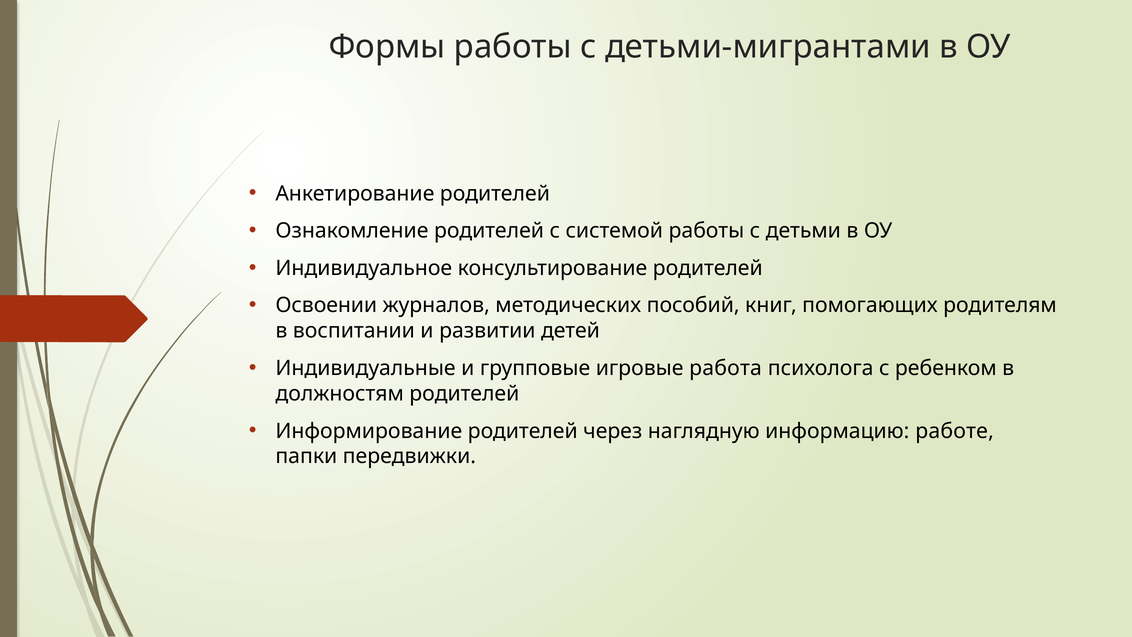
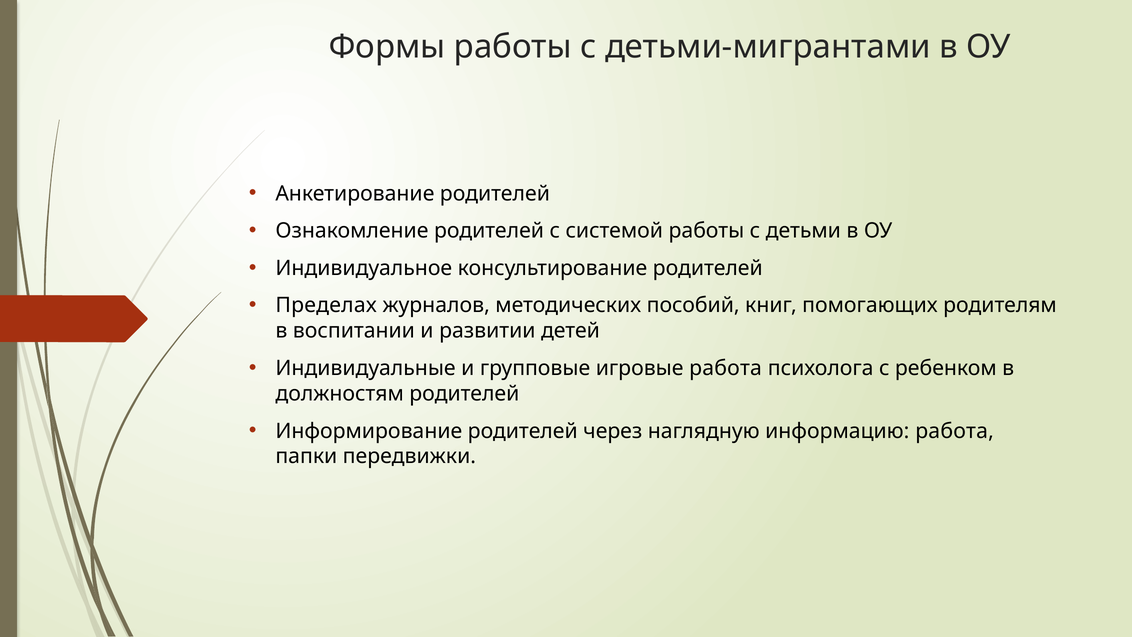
Освоении: Освоении -> Пределах
информацию работе: работе -> работа
